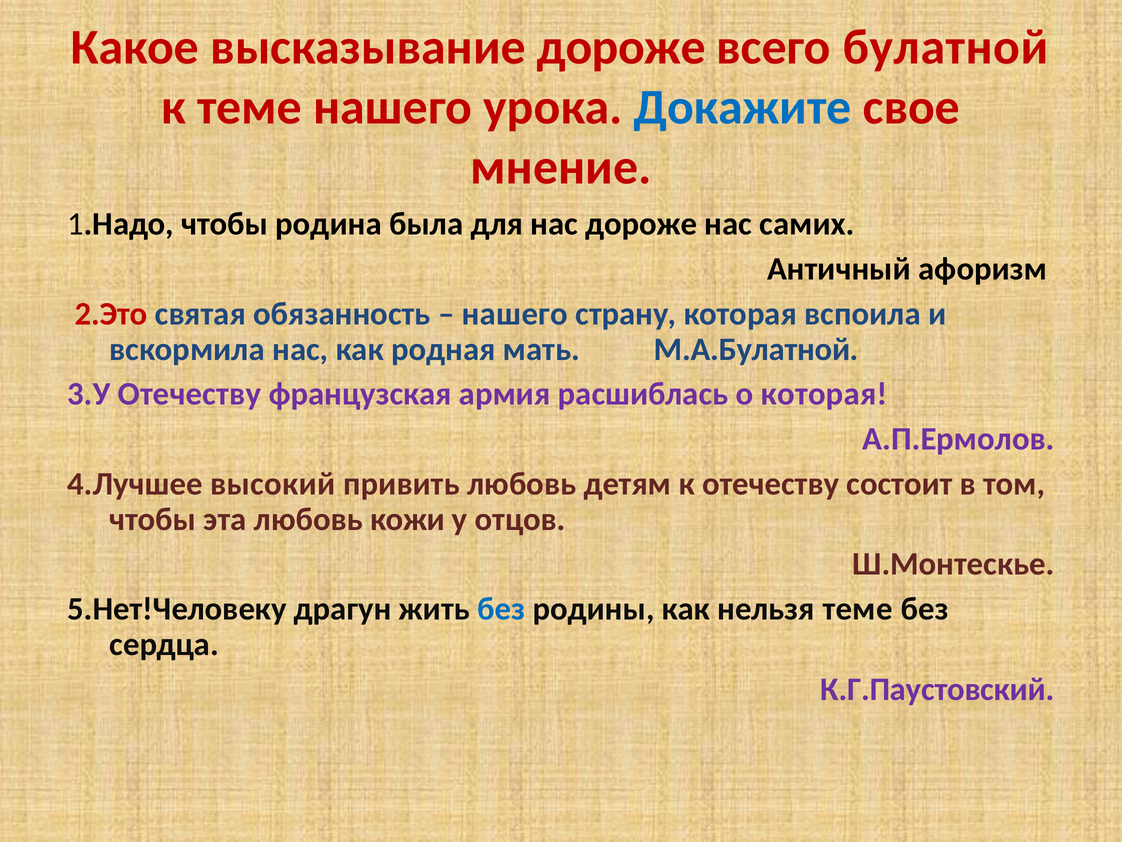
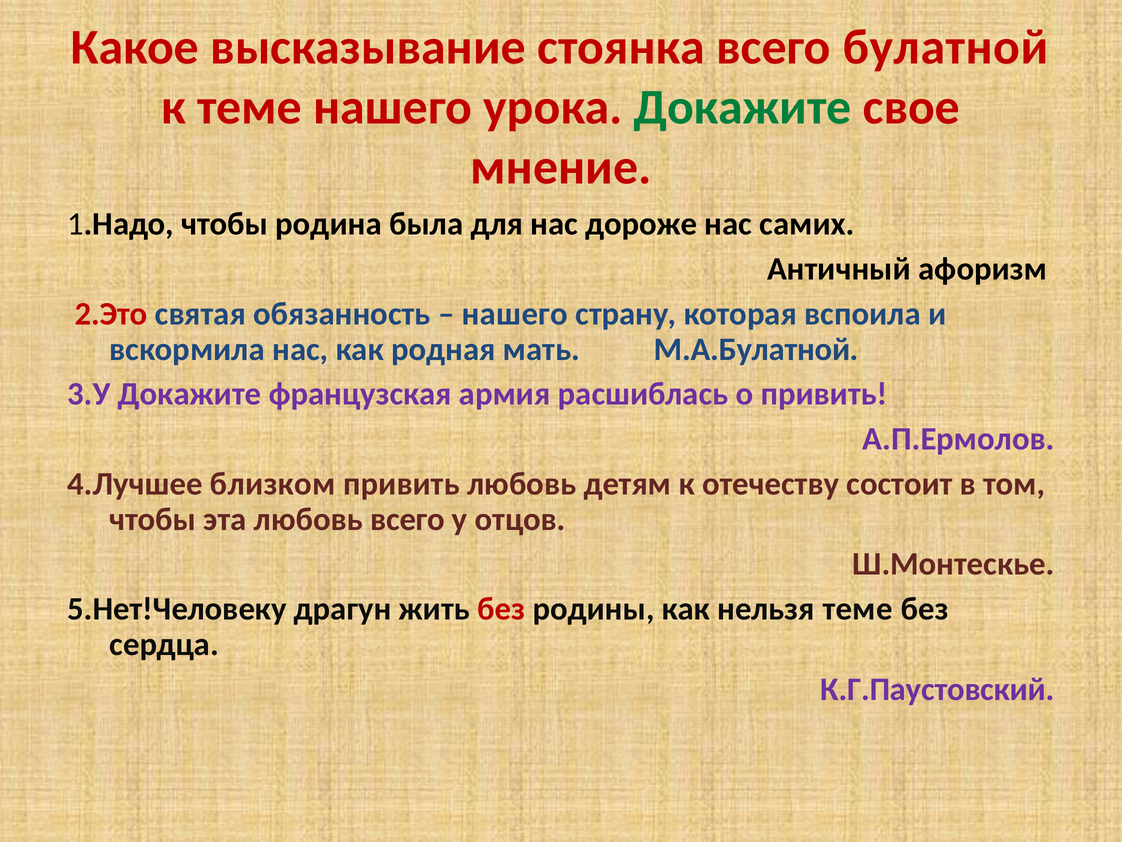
высказывание дороже: дороже -> стоянка
Докажите at (743, 107) colour: blue -> green
3.У Отечеству: Отечеству -> Докажите
о которая: которая -> привить
высокий: высокий -> близком
любовь кожи: кожи -> всего
без at (501, 609) colour: blue -> red
